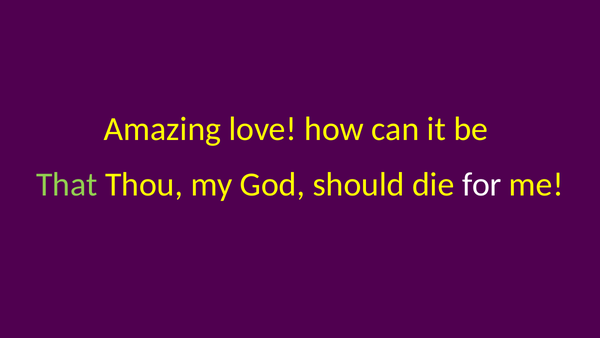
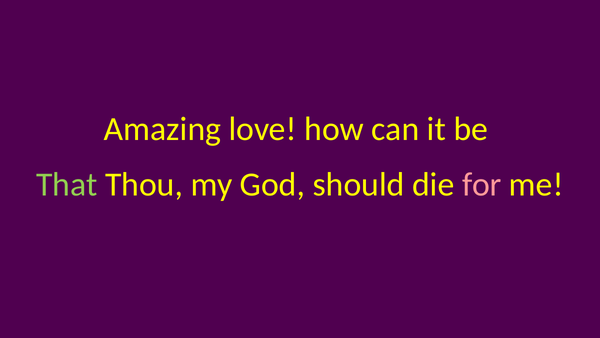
for colour: white -> pink
